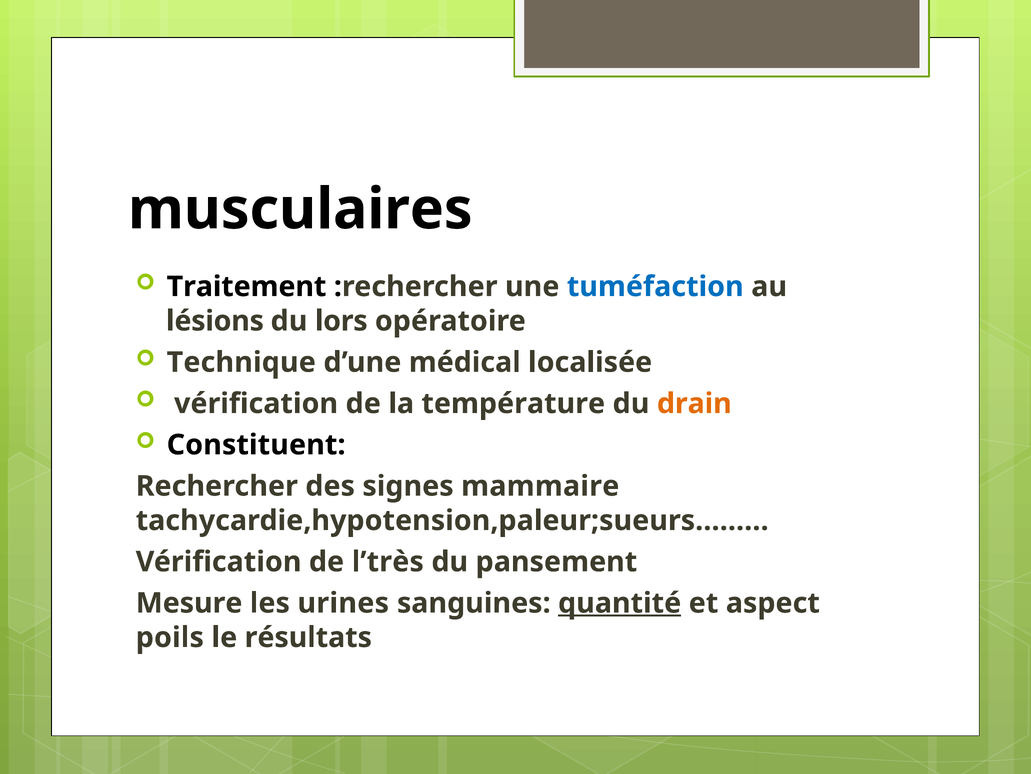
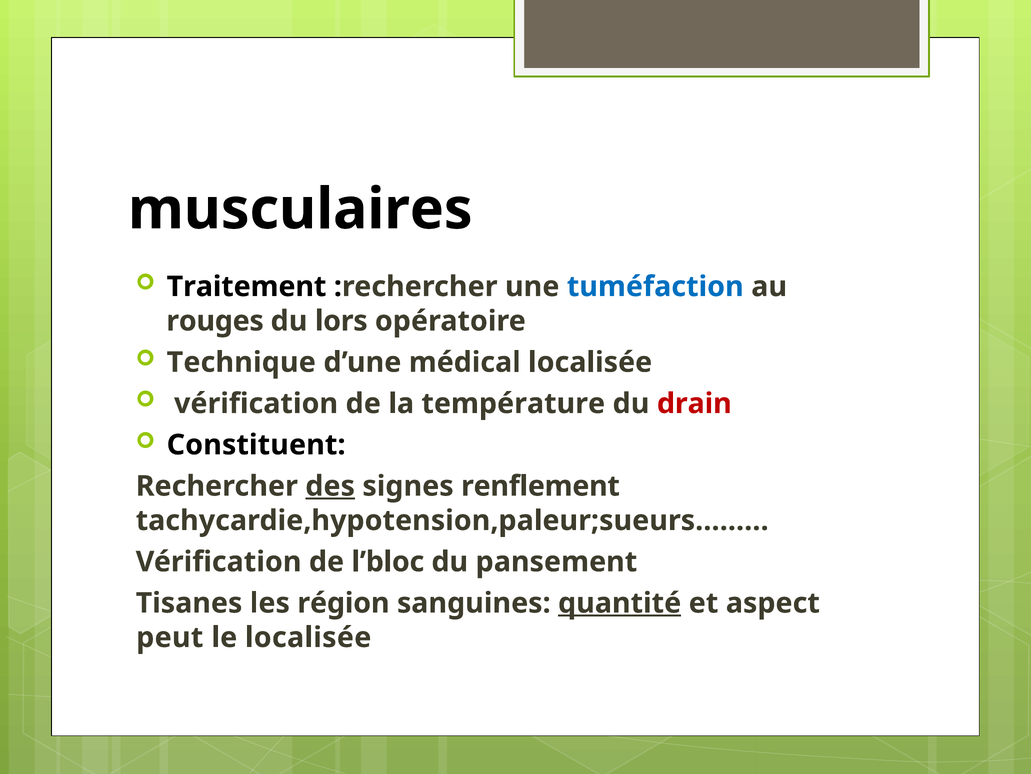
lésions: lésions -> rouges
drain colour: orange -> red
des underline: none -> present
mammaire: mammaire -> renflement
l’très: l’très -> l’bloc
Mesure: Mesure -> Tisanes
urines: urines -> région
poils: poils -> peut
le résultats: résultats -> localisée
